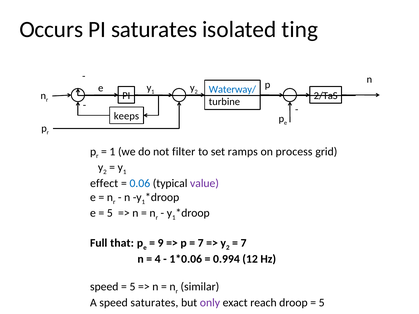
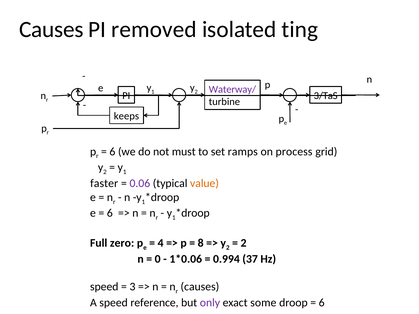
Occurs at (51, 30): Occurs -> Causes
PI saturates: saturates -> removed
Waterway/ colour: blue -> purple
2/TaS: 2/TaS -> 3/TaS
1 at (112, 152): 1 -> 6
filter: filter -> must
effect: effect -> faster
0.06 colour: blue -> purple
value colour: purple -> orange
5 at (110, 213): 5 -> 6
that: that -> zero
9: 9 -> 4
7 at (201, 243): 7 -> 8
7 at (244, 243): 7 -> 2
4: 4 -> 0
12: 12 -> 37
5 at (132, 287): 5 -> 3
similar at (200, 287): similar -> causes
speed saturates: saturates -> reference
reach: reach -> some
5 at (322, 303): 5 -> 6
